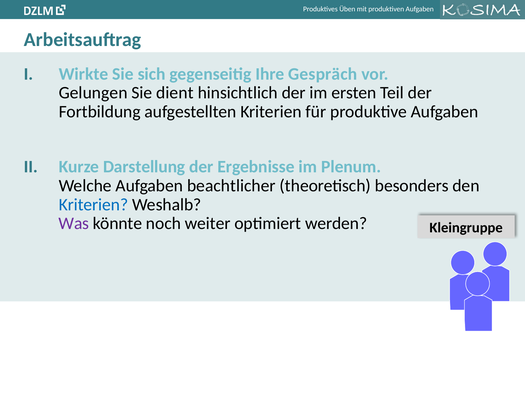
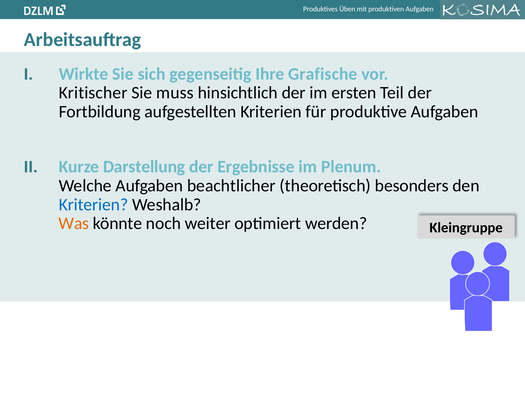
Gespräch: Gespräch -> Grafische
Gelungen: Gelungen -> Kritischer
dient: dient -> muss
Was colour: purple -> orange
